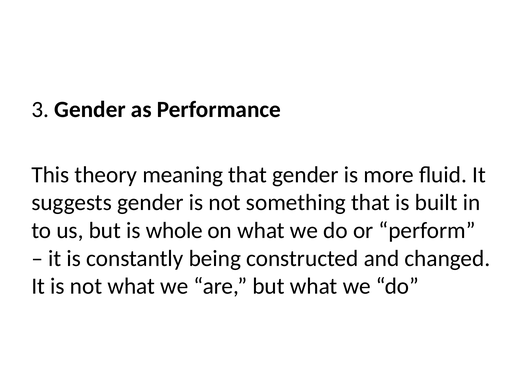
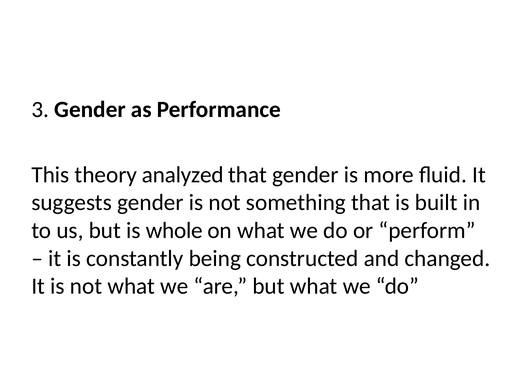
meaning: meaning -> analyzed
